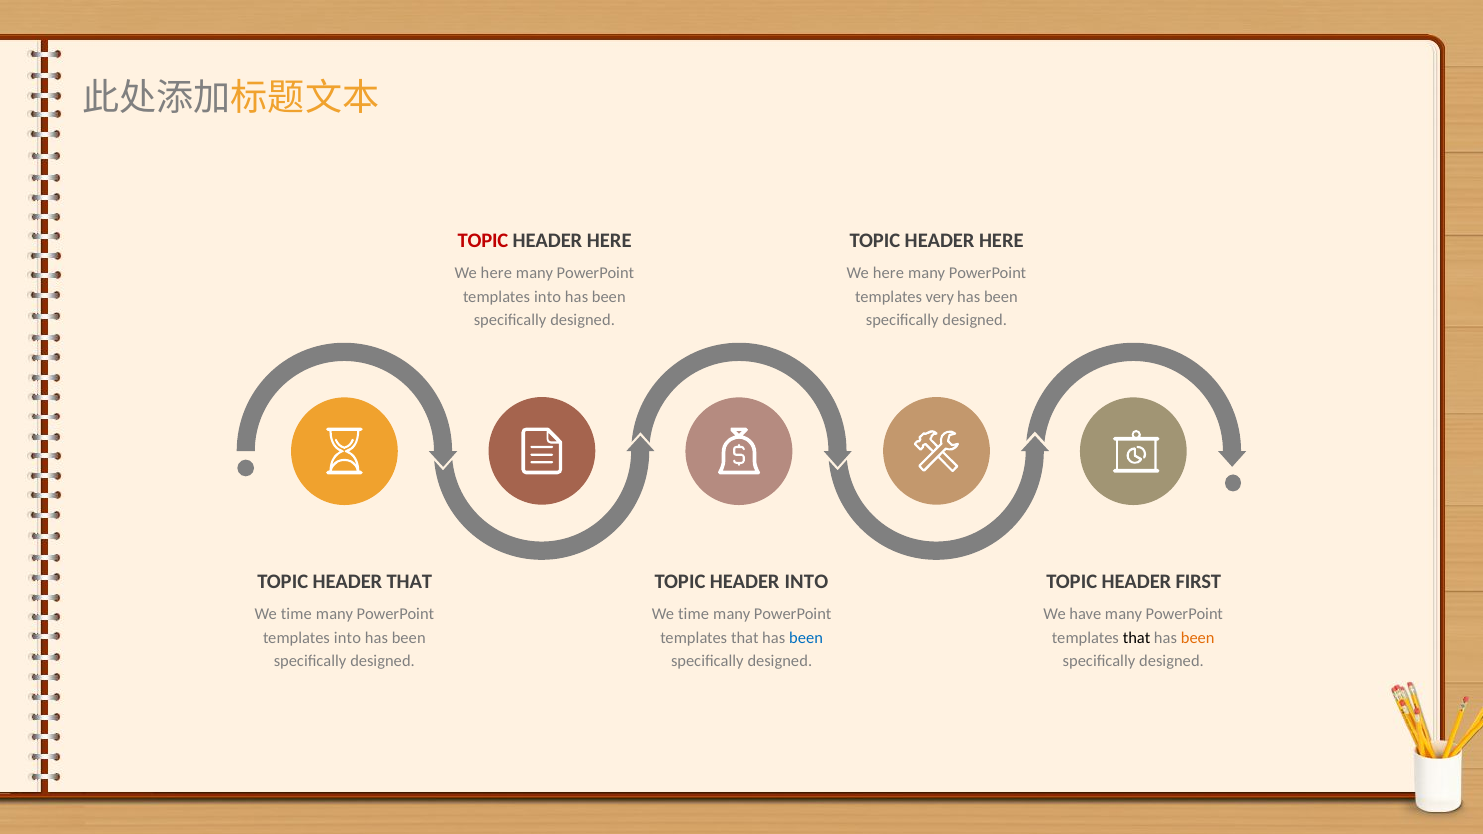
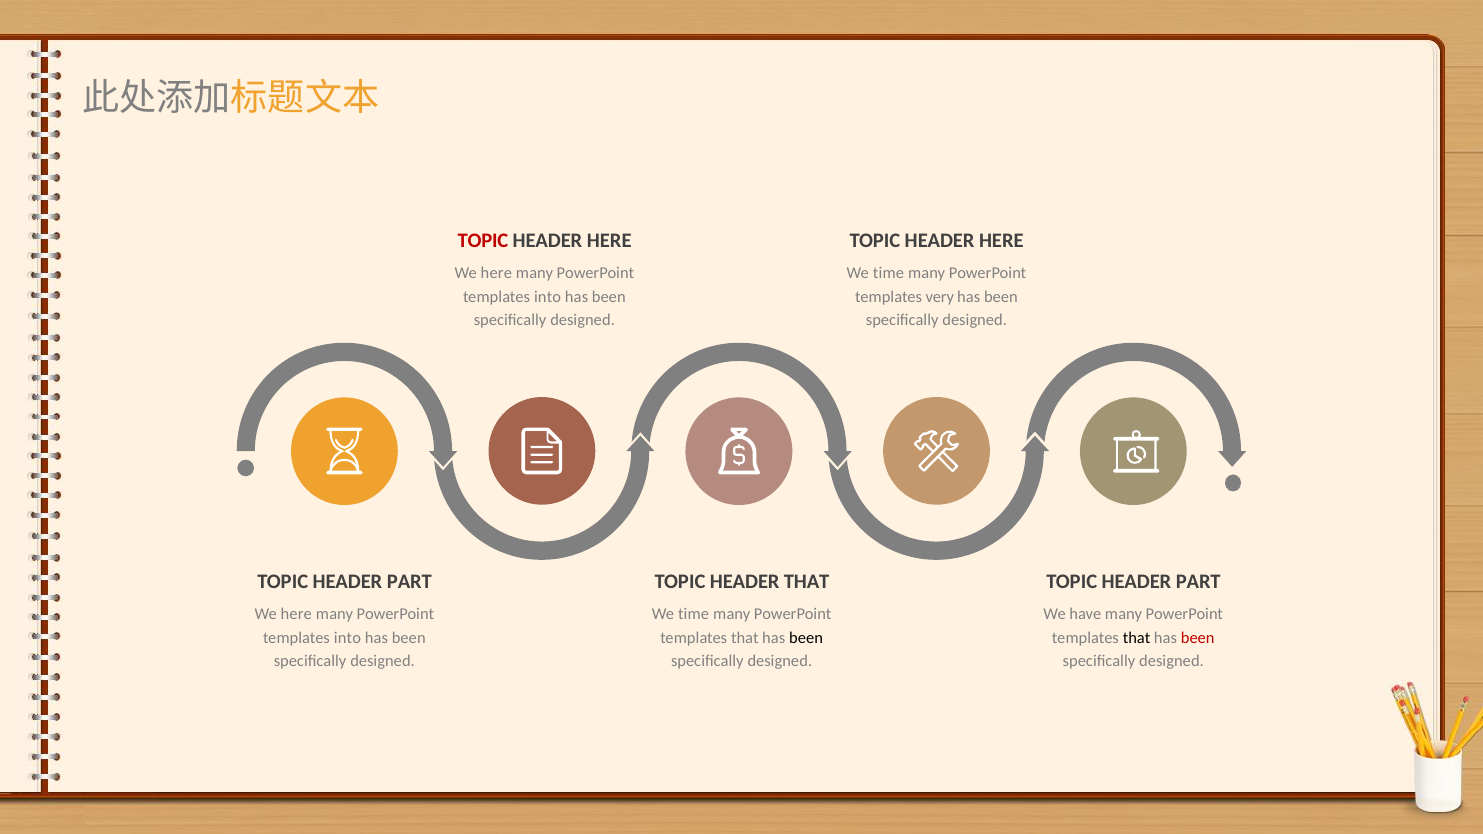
here at (888, 273): here -> time
THAT at (409, 582): THAT -> PART
HEADER INTO: INTO -> THAT
FIRST at (1198, 582): FIRST -> PART
time at (296, 614): time -> here
been at (806, 638) colour: blue -> black
been at (1198, 638) colour: orange -> red
